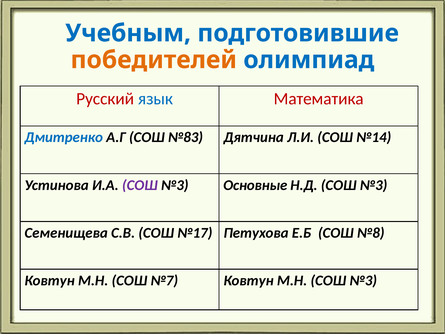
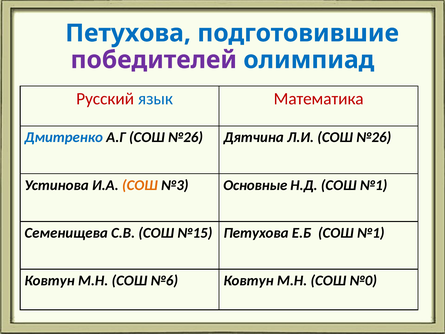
Учебным at (128, 33): Учебным -> Петухова
победителей colour: orange -> purple
А.Г СОШ №83: №83 -> №26
Л.И СОШ №14: №14 -> №26
СОШ at (140, 185) colour: purple -> orange
Н.Д СОШ №3: №3 -> №1
№17: №17 -> №15
Е.Б СОШ №8: №8 -> №1
№7: №7 -> №6
М.Н СОШ №3: №3 -> №0
